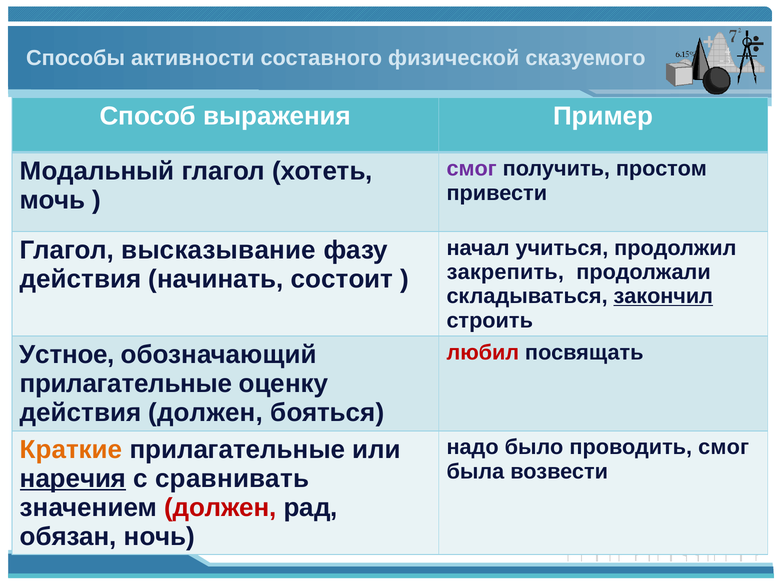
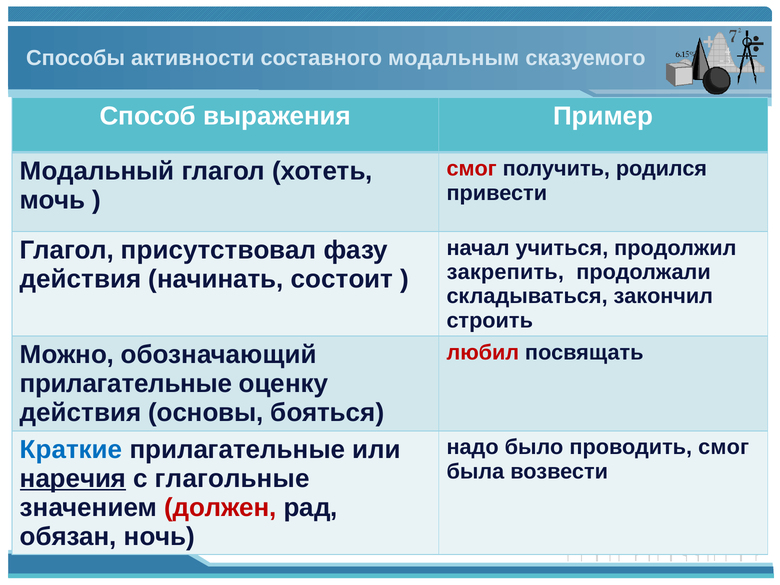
физической: физической -> модальным
смог at (472, 169) colour: purple -> red
простом: простом -> родился
высказывание: высказывание -> присутствовал
закончил underline: present -> none
Устное: Устное -> Можно
действия должен: должен -> основы
Краткие colour: orange -> blue
сравнивать: сравнивать -> глагольные
